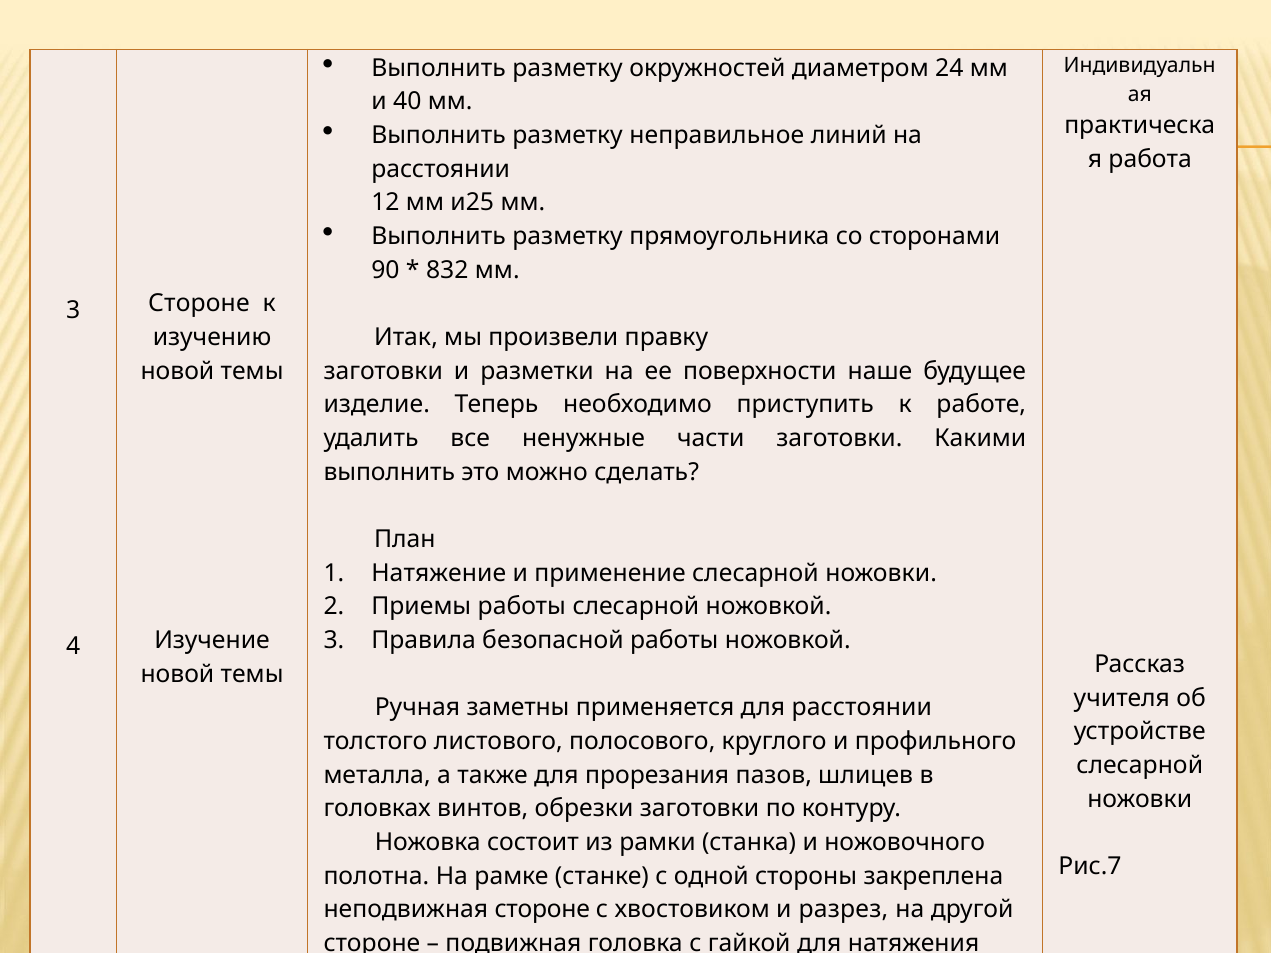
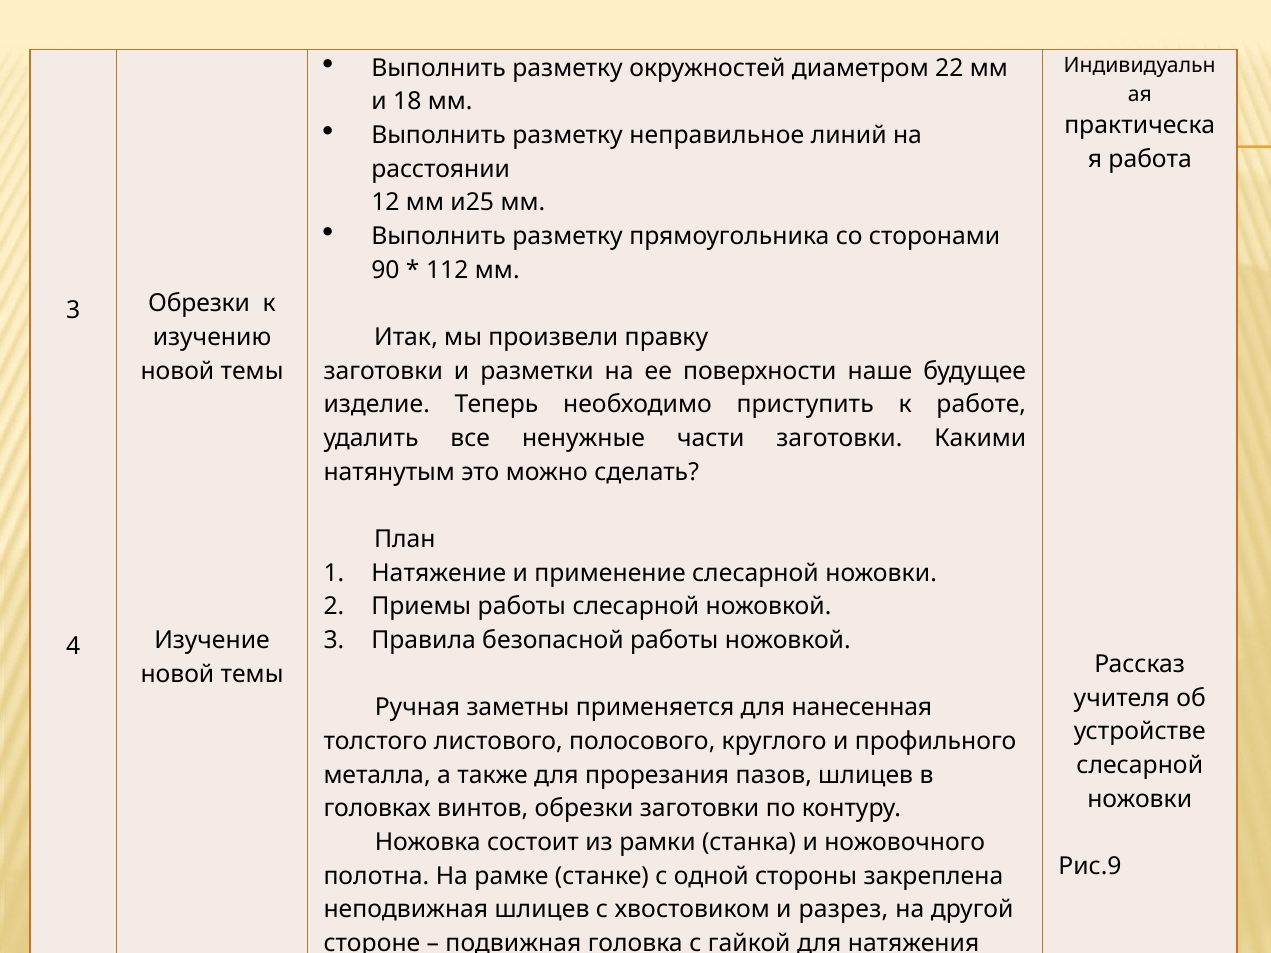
24: 24 -> 22
40: 40 -> 18
832: 832 -> 112
Стороне at (199, 304): Стороне -> Обрезки
выполнить at (389, 472): выполнить -> натянутым
для расстоянии: расстоянии -> нанесенная
Рис.7: Рис.7 -> Рис.9
неподвижная стороне: стороне -> шлицев
